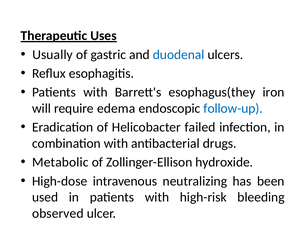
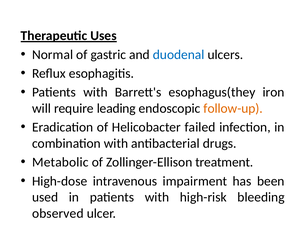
Usually: Usually -> Normal
edema: edema -> leading
follow-up colour: blue -> orange
hydroxide: hydroxide -> treatment
neutralizing: neutralizing -> impairment
